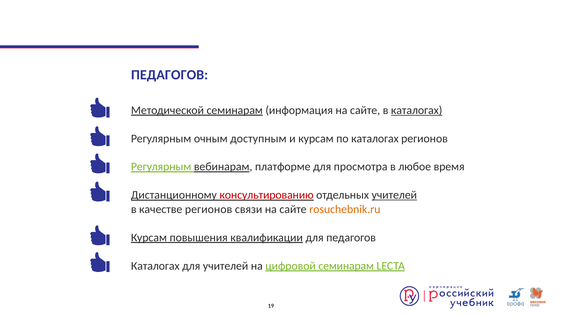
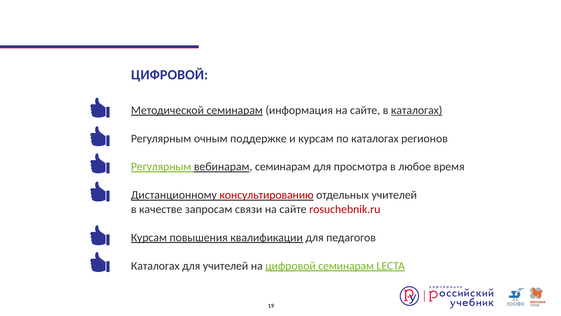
ПЕДАГОГОВ at (170, 75): ПЕДАГОГОВ -> ЦИФРОВОЙ
доступным: доступным -> поддержке
вебинарам платформе: платформе -> семинарам
учителей at (394, 195) underline: present -> none
качестве регионов: регионов -> запросам
rosuchebnik.ru colour: orange -> red
